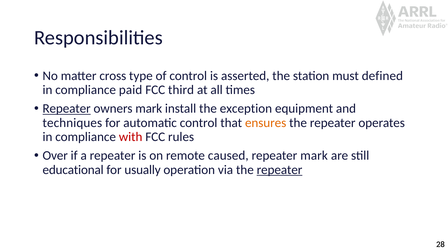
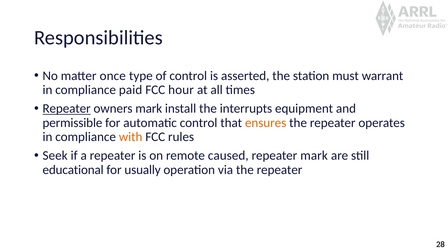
cross: cross -> once
defined: defined -> warrant
third: third -> hour
exception: exception -> interrupts
techniques: techniques -> permissible
with colour: red -> orange
Over: Over -> Seek
repeater at (280, 170) underline: present -> none
